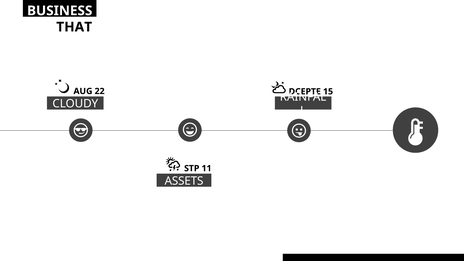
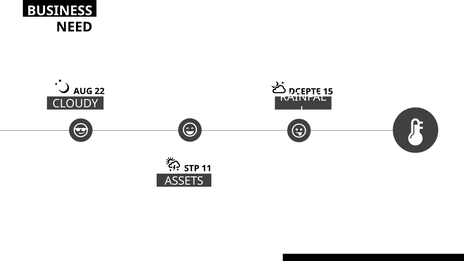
THAT: THAT -> NEED
